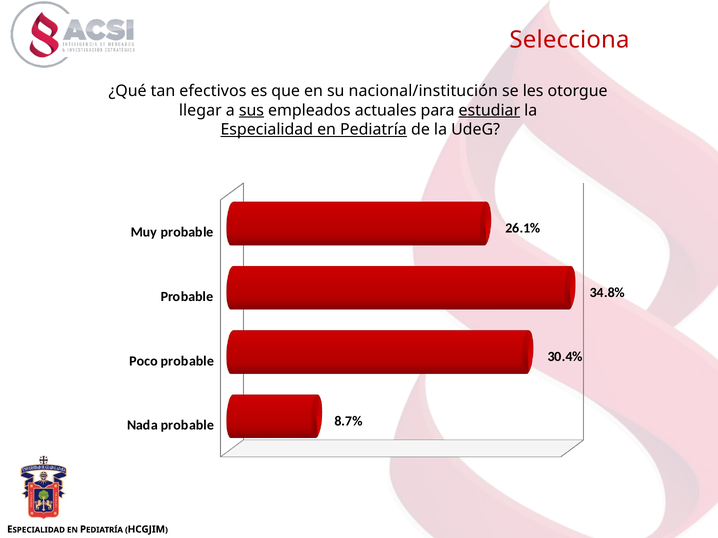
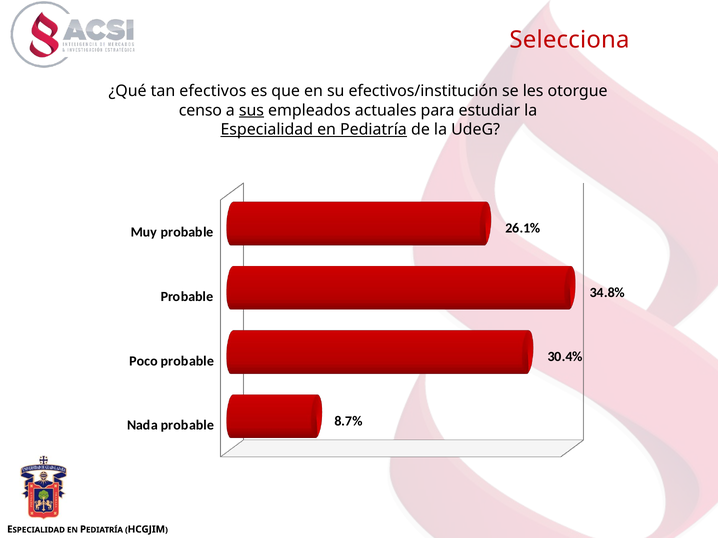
nacional/institución: nacional/institución -> efectivos/institución
llegar: llegar -> censo
estudiar underline: present -> none
